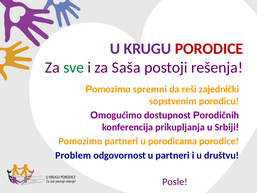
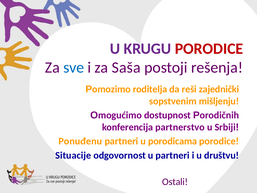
sve colour: green -> blue
spremni: spremni -> roditelja
porodicu: porodicu -> mišljenju
prikupljanja: prikupljanja -> partnerstvo
Pomozimo at (80, 141): Pomozimo -> Ponuđenu
Problem: Problem -> Situacije
Posle: Posle -> Ostali
